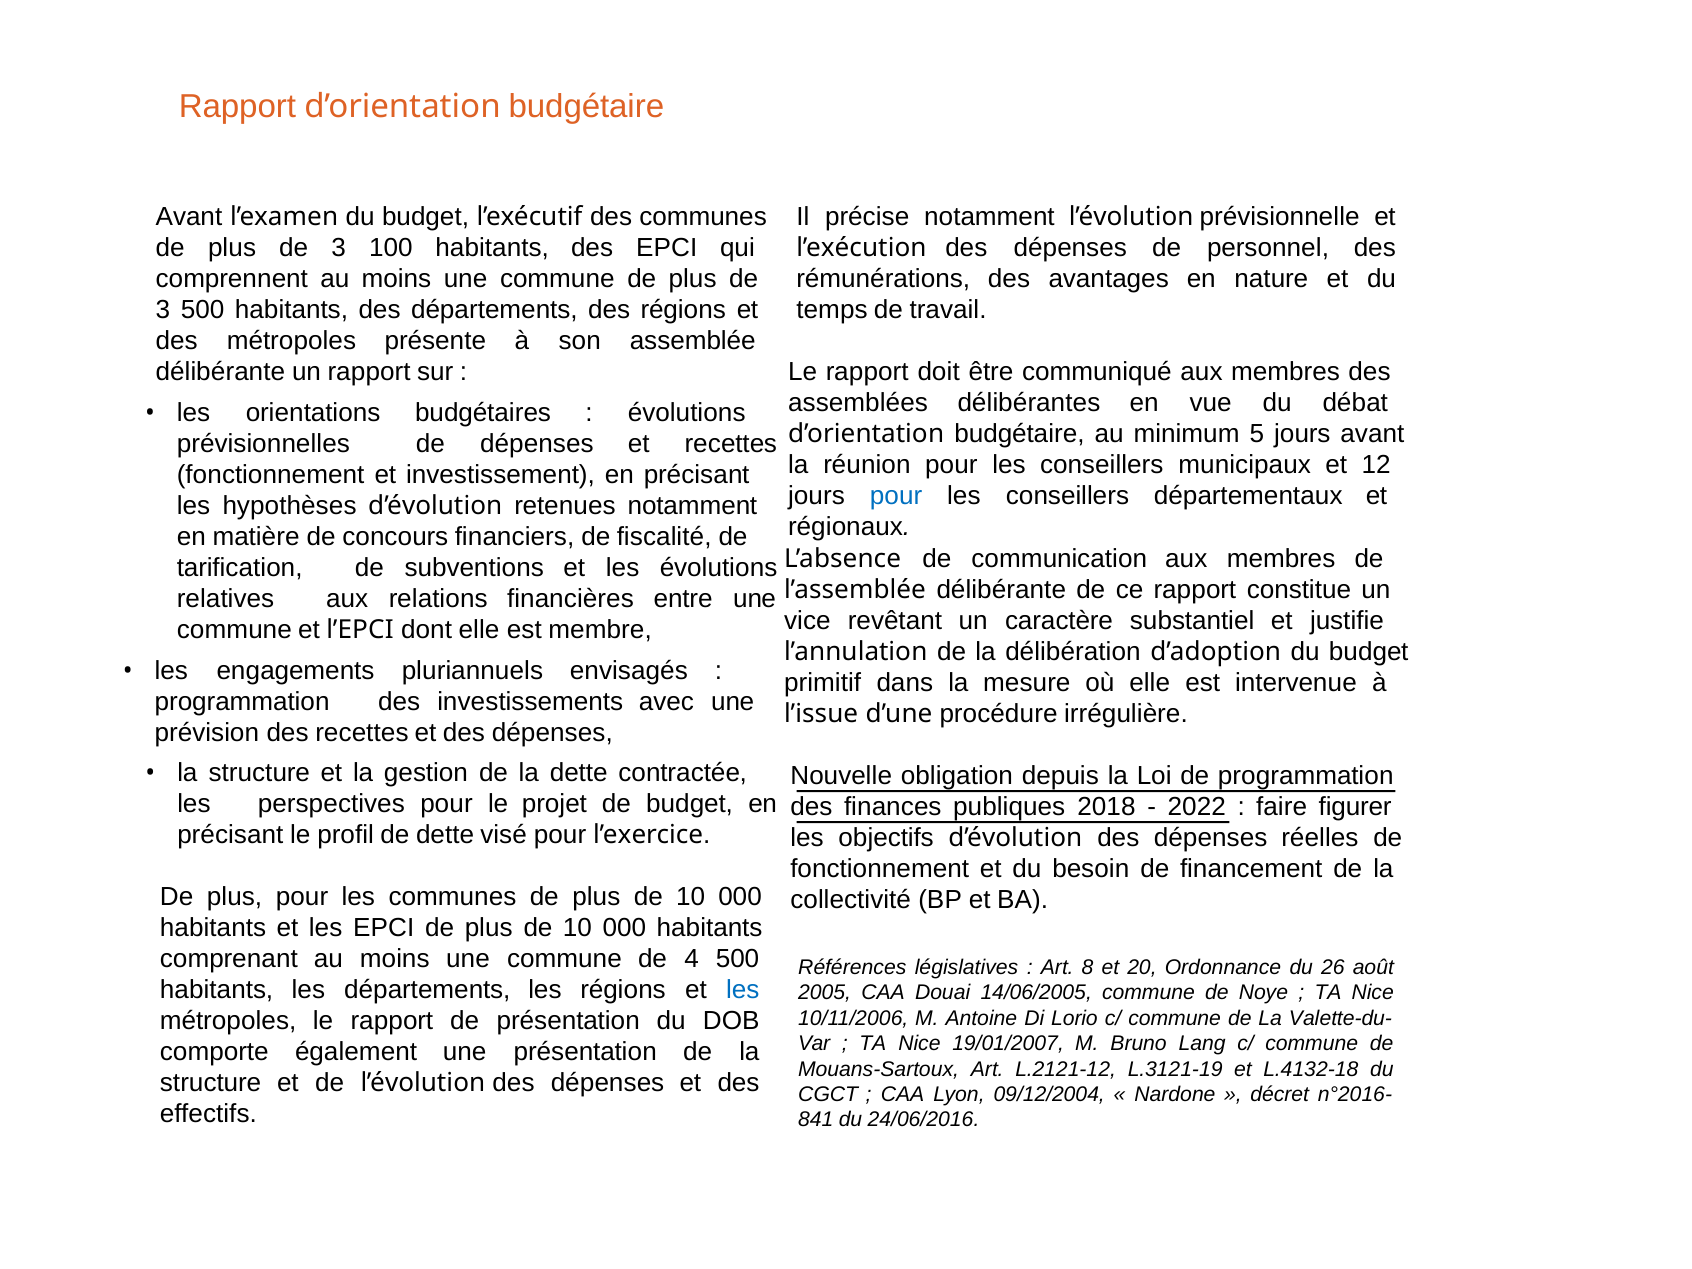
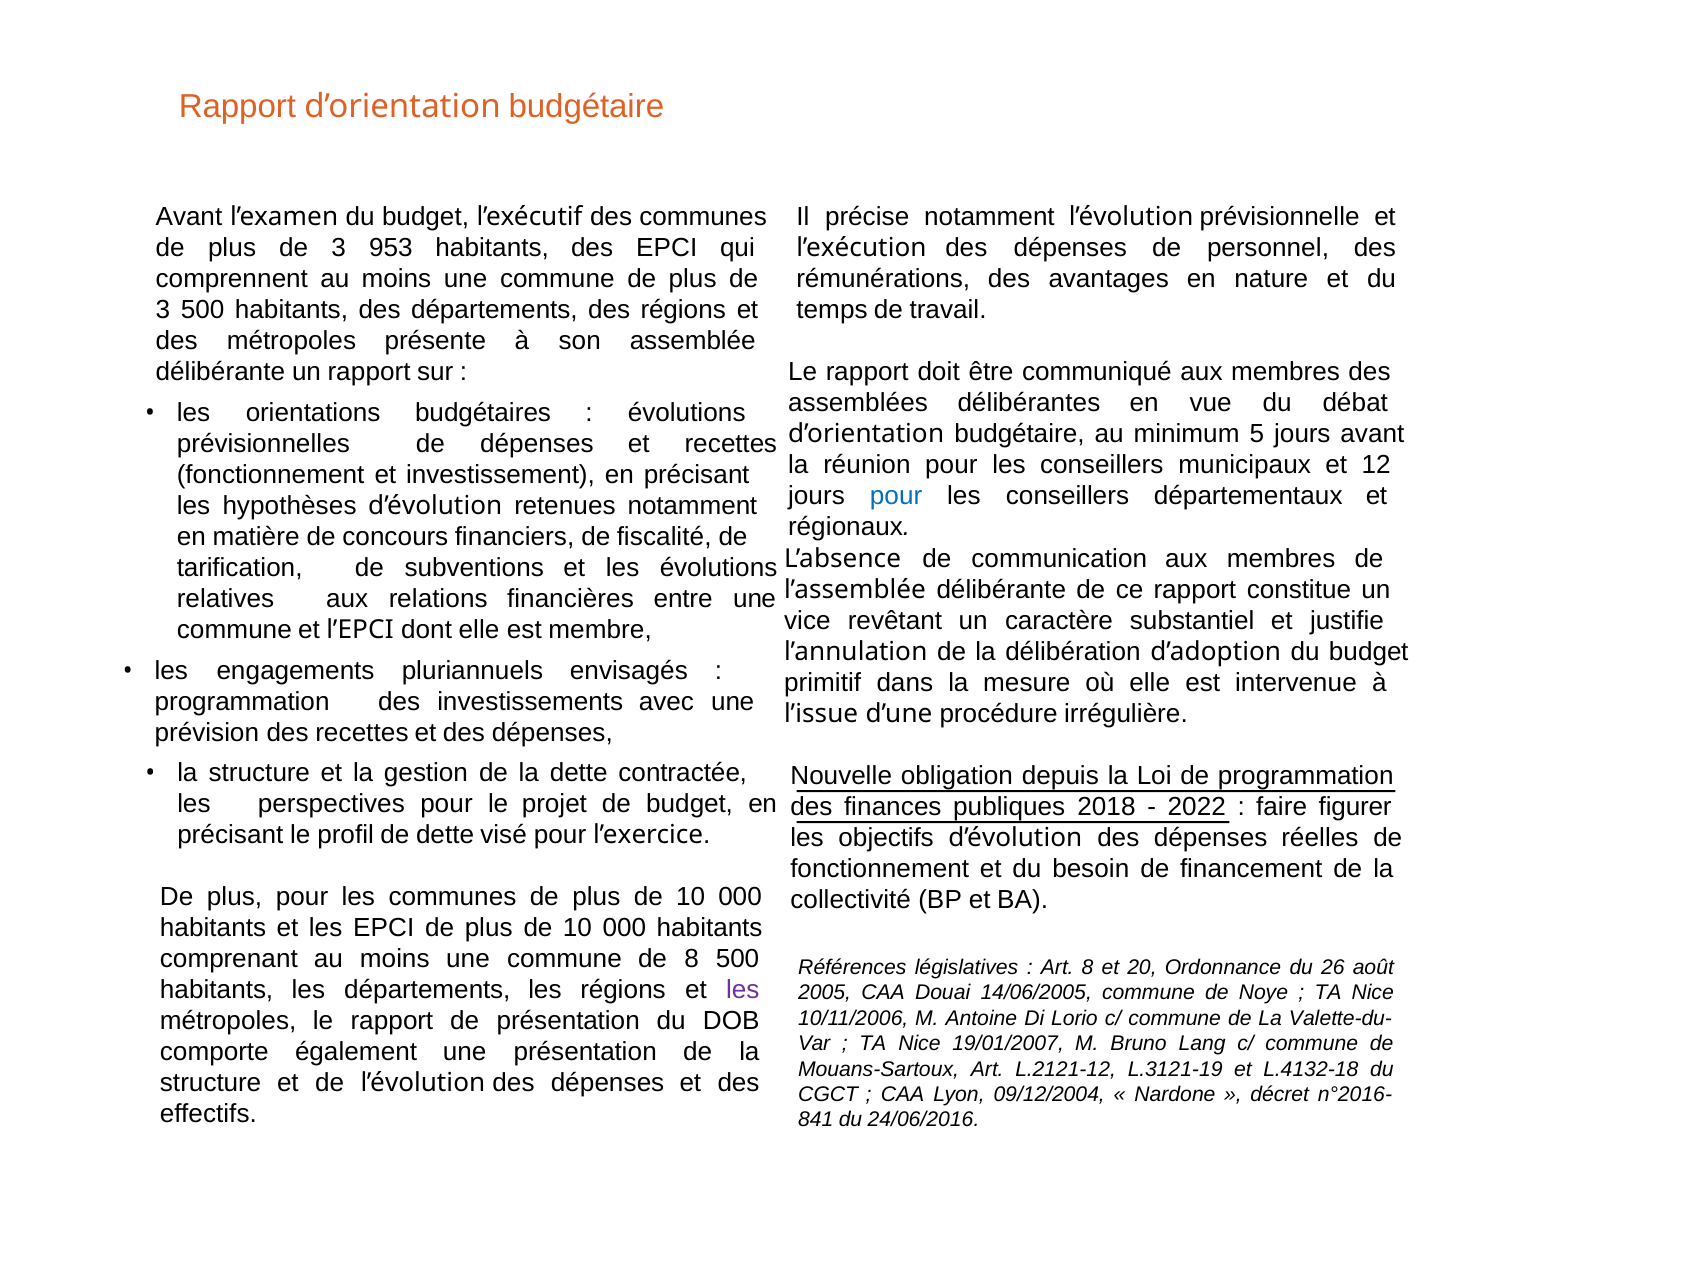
100: 100 -> 953
de 4: 4 -> 8
les at (743, 990) colour: blue -> purple
